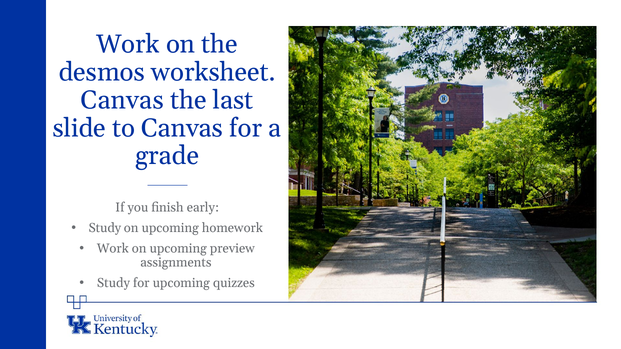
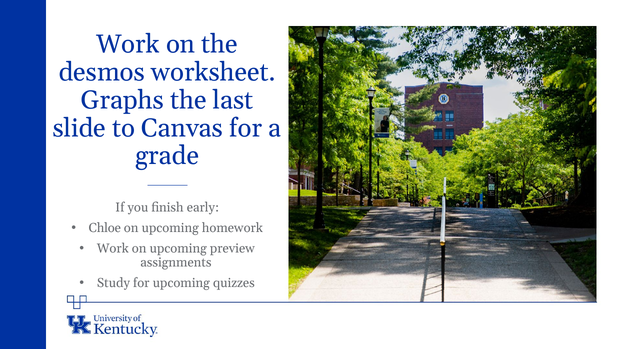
Canvas at (122, 100): Canvas -> Graphs
Study at (105, 228): Study -> Chloe
